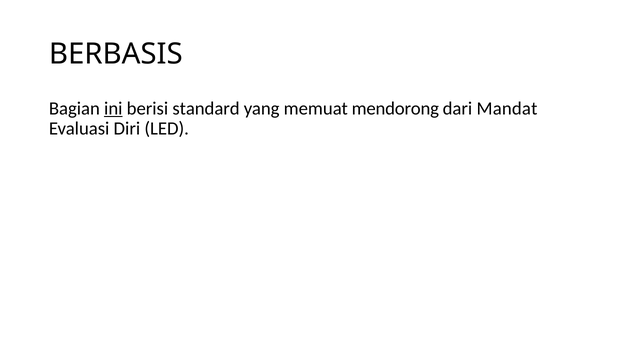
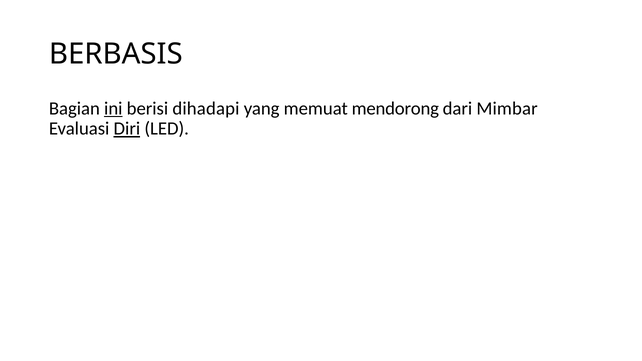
standard: standard -> dihadapi
Mandat: Mandat -> Mimbar
Diri underline: none -> present
